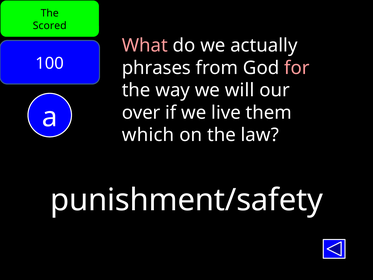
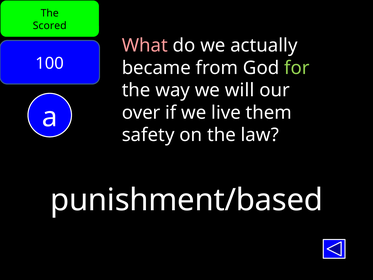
phrases: phrases -> became
for colour: pink -> light green
which: which -> safety
punishment/safety: punishment/safety -> punishment/based
